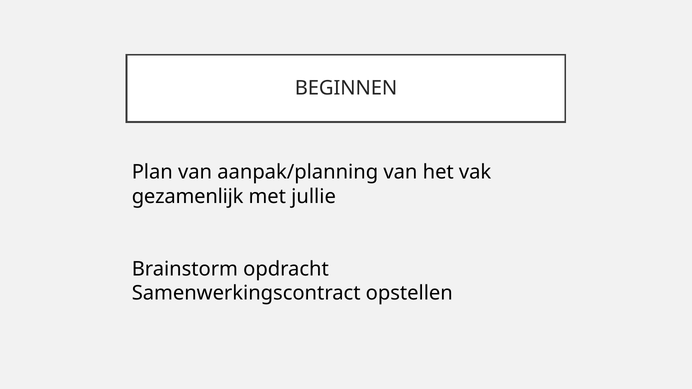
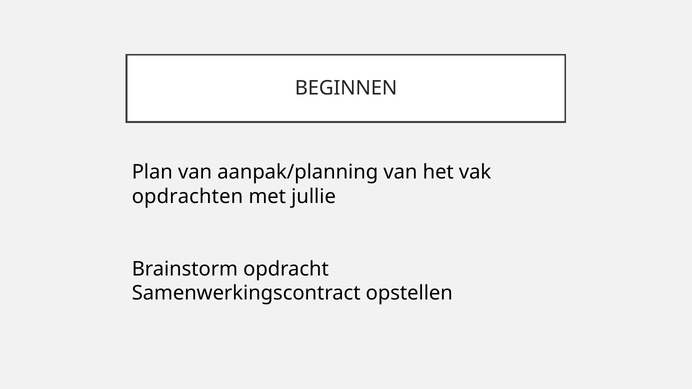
gezamenlijk: gezamenlijk -> opdrachten
